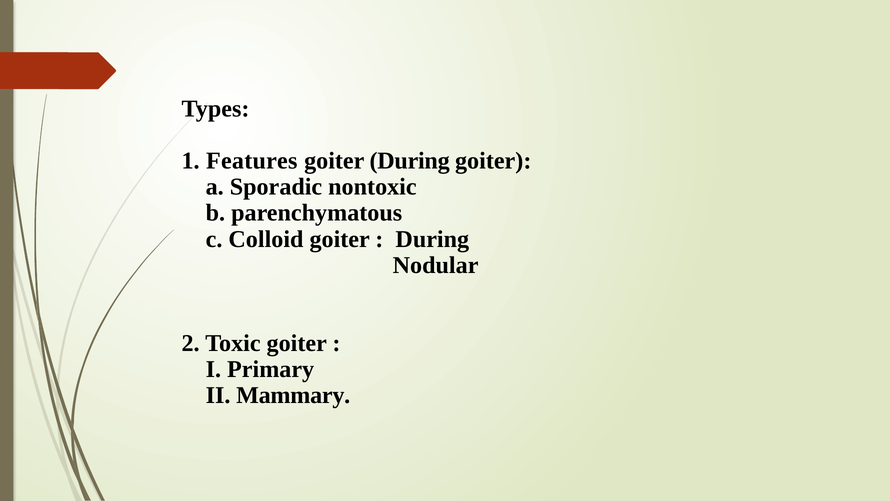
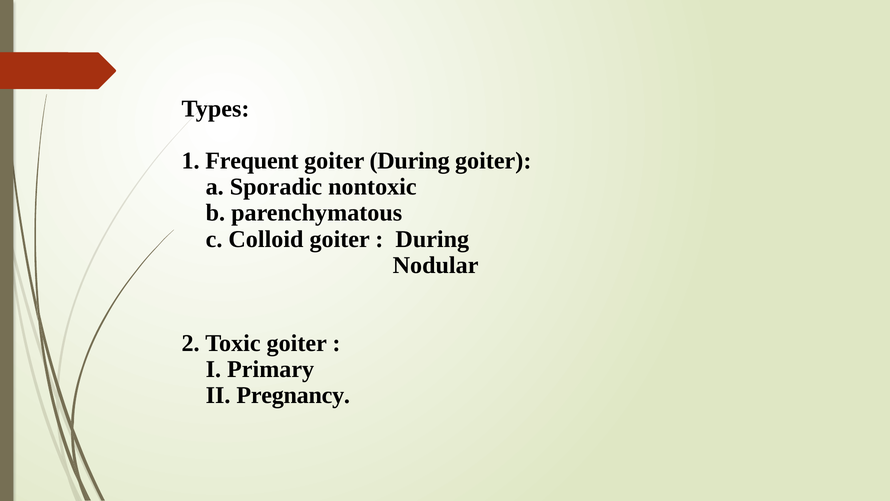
Features: Features -> Frequent
Mammary: Mammary -> Pregnancy
